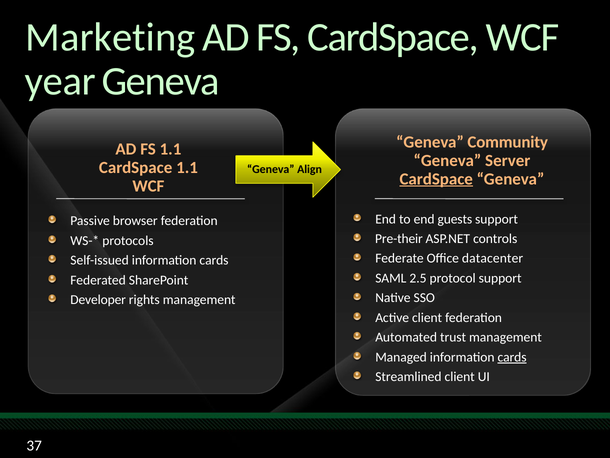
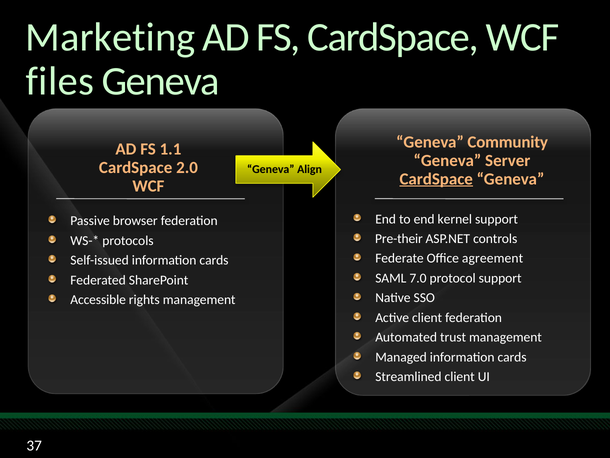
year: year -> files
CardSpace 1.1: 1.1 -> 2.0
guests: guests -> kernel
datacenter: datacenter -> agreement
2.5: 2.5 -> 7.0
Developer: Developer -> Accessible
cards at (512, 357) underline: present -> none
